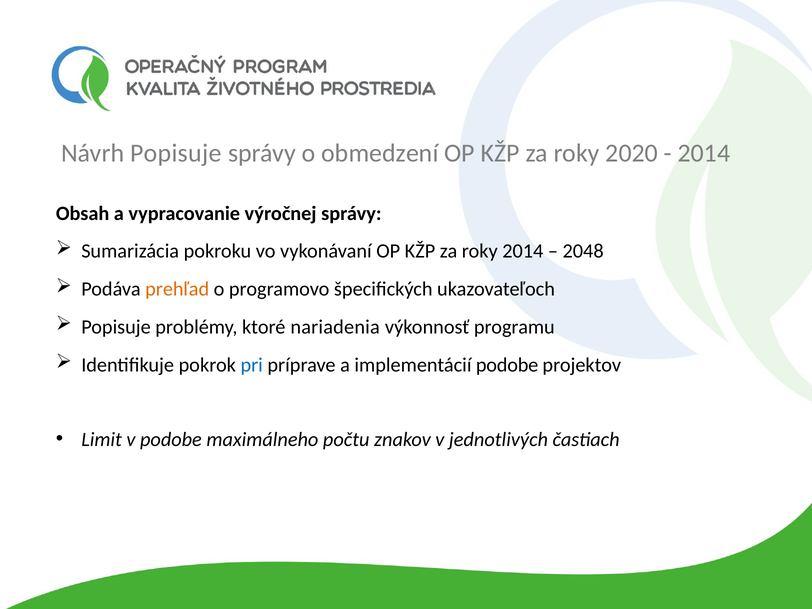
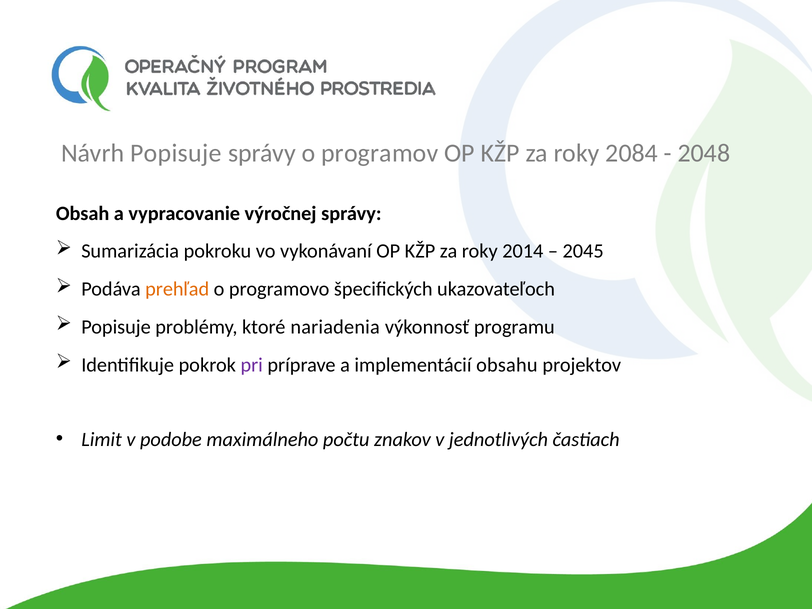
obmedzení: obmedzení -> programov
2020: 2020 -> 2084
2014 at (704, 153): 2014 -> 2048
2048: 2048 -> 2045
pri colour: blue -> purple
implementácií podobe: podobe -> obsahu
